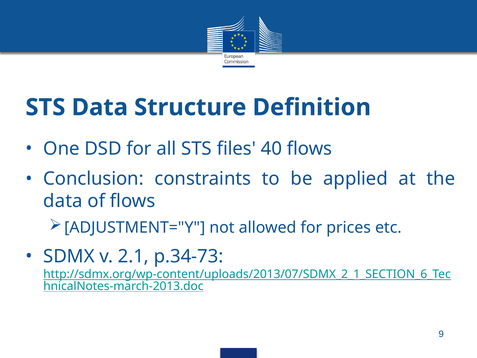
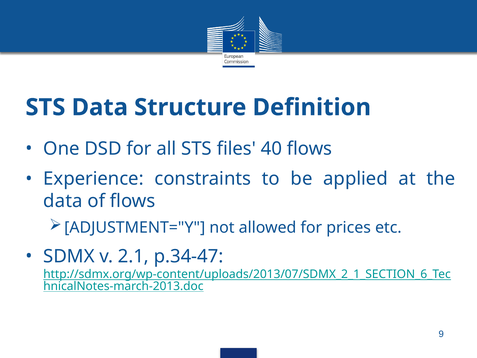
Conclusion: Conclusion -> Experience
p.34-73: p.34-73 -> p.34-47
